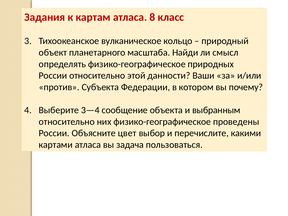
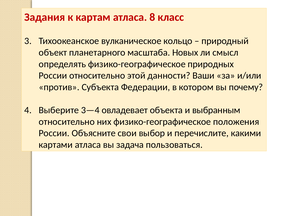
Найди: Найди -> Новых
сообщение: сообщение -> овладевает
проведены: проведены -> положения
цвет: цвет -> свои
